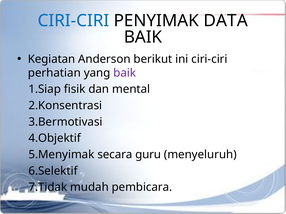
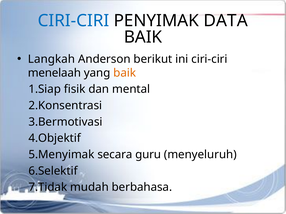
Kegiatan: Kegiatan -> Langkah
perhatian: perhatian -> menelaah
baik at (125, 73) colour: purple -> orange
pembicara: pembicara -> berbahasa
